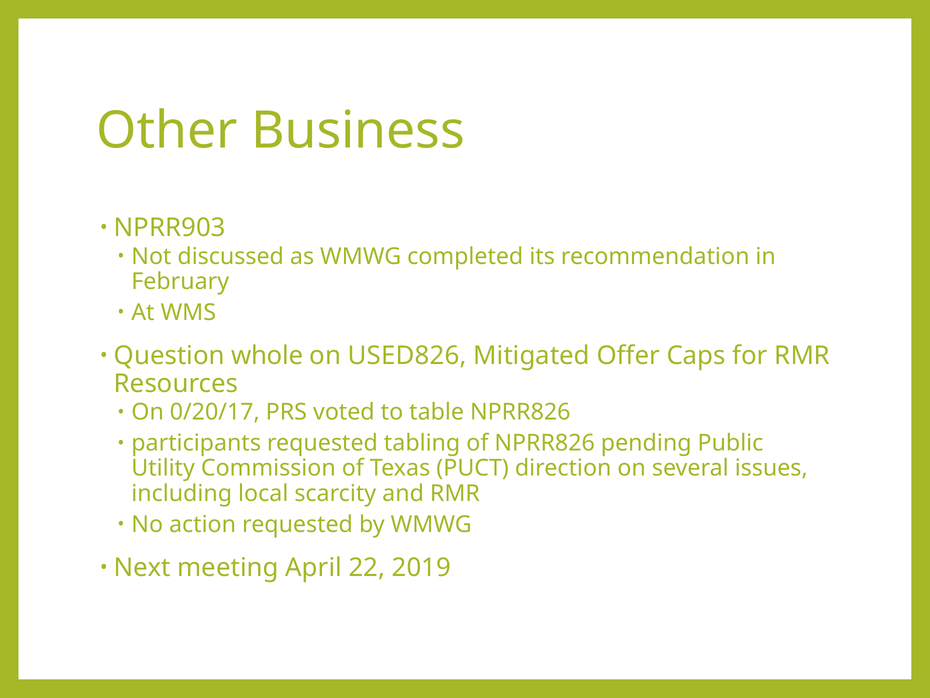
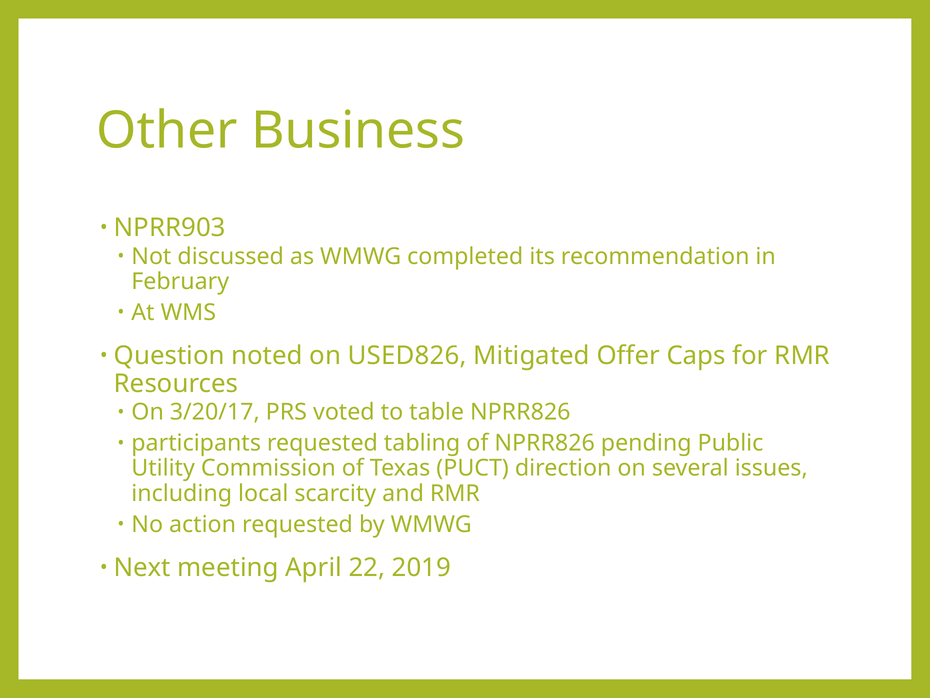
whole: whole -> noted
0/20/17: 0/20/17 -> 3/20/17
